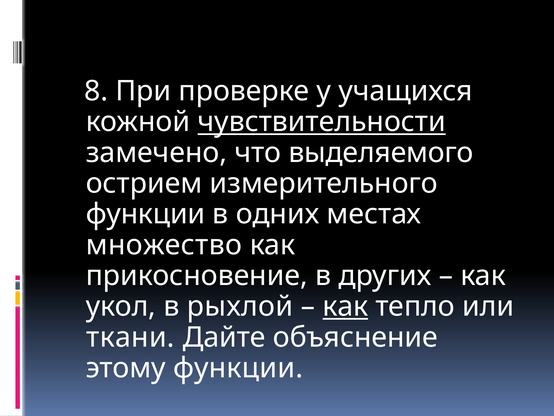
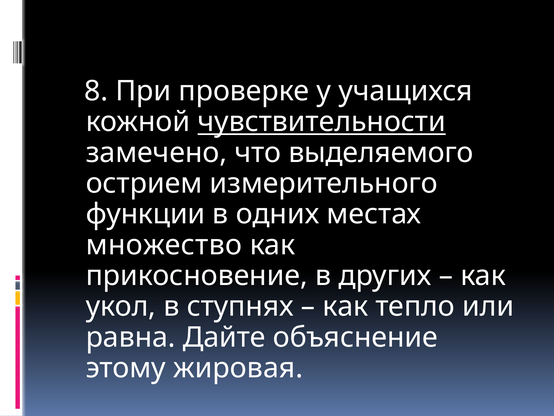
рыхлой: рыхлой -> ступнях
как at (345, 306) underline: present -> none
ткани: ткани -> равна
этому функции: функции -> жировая
